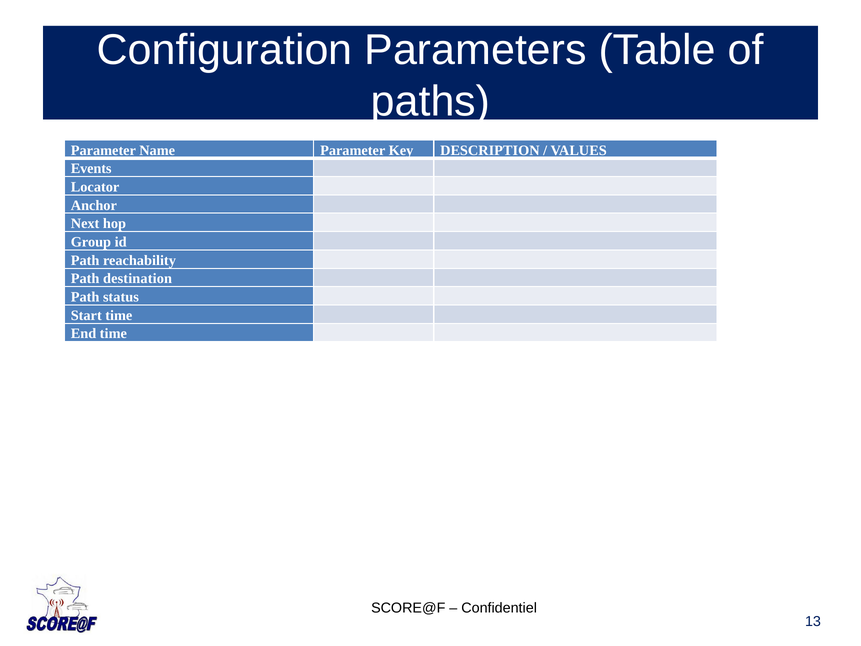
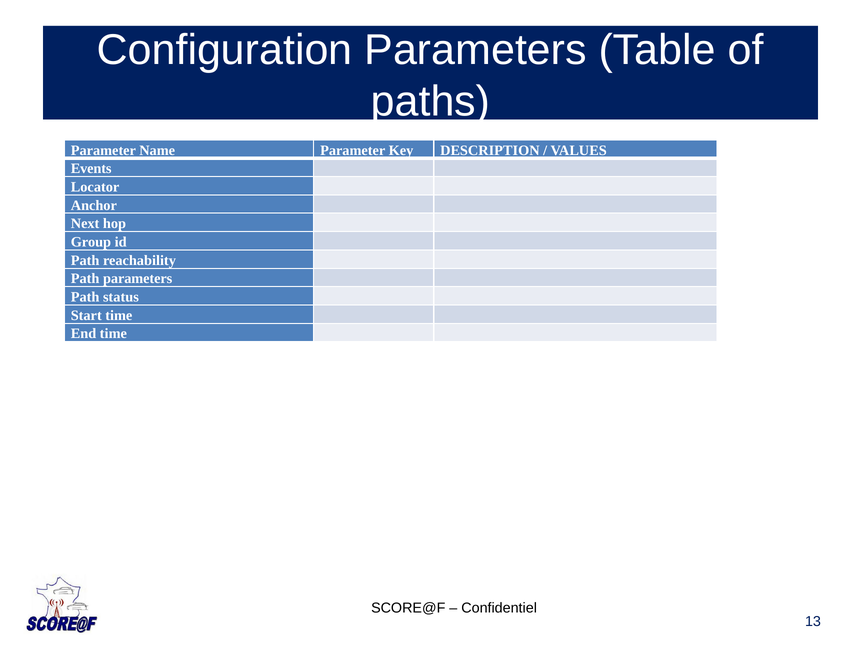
Path destination: destination -> parameters
